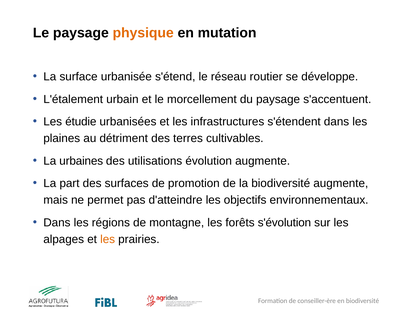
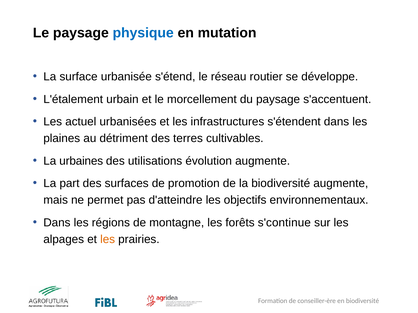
physique colour: orange -> blue
étudie: étudie -> actuel
s'évolution: s'évolution -> s'continue
